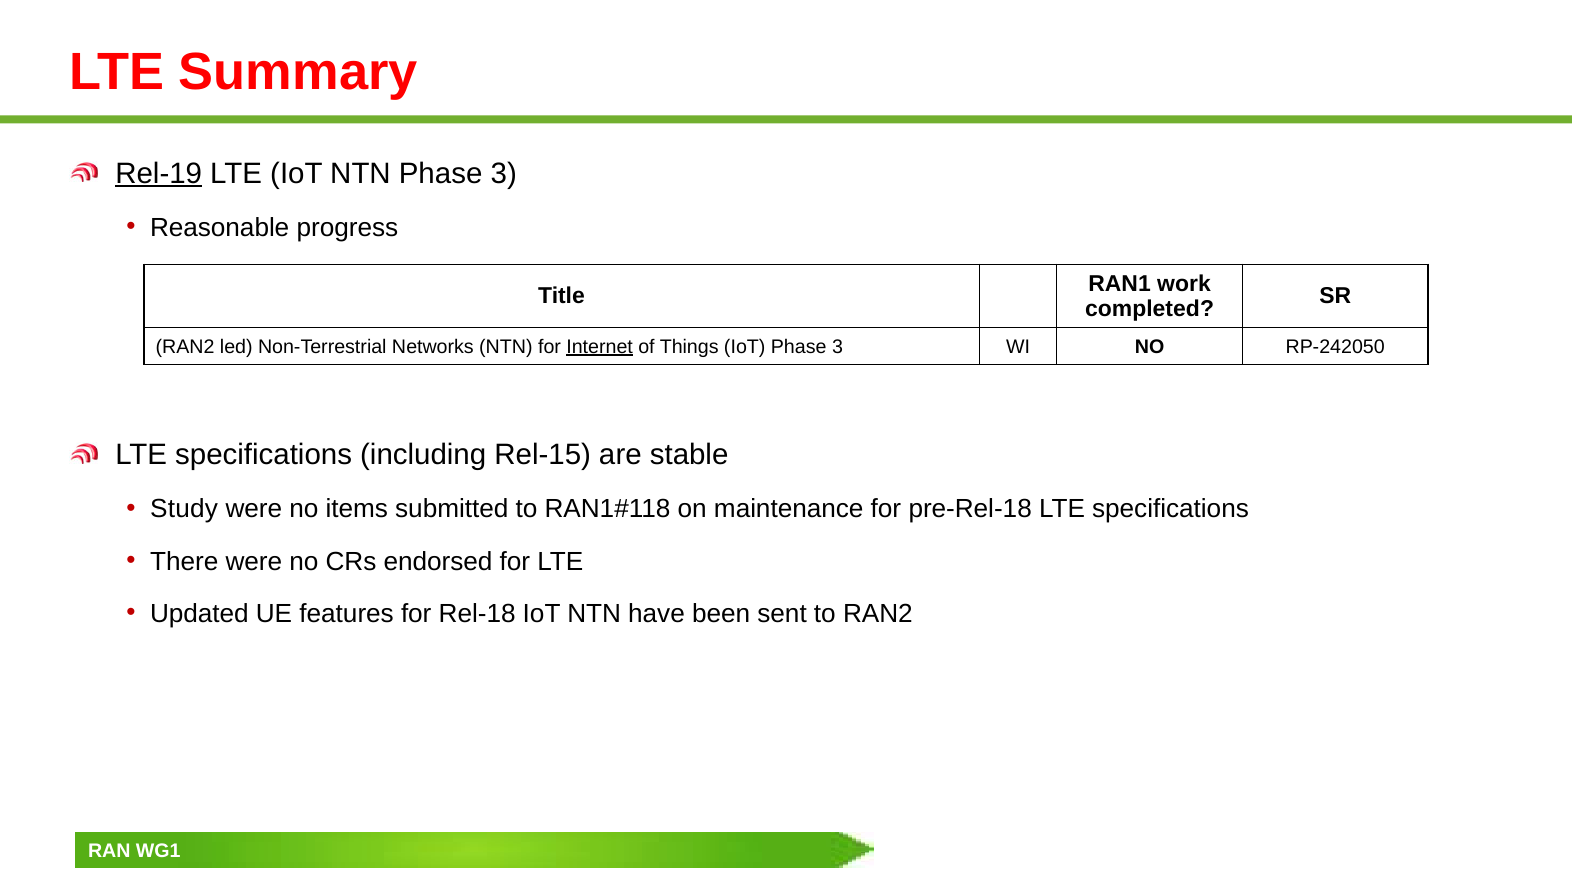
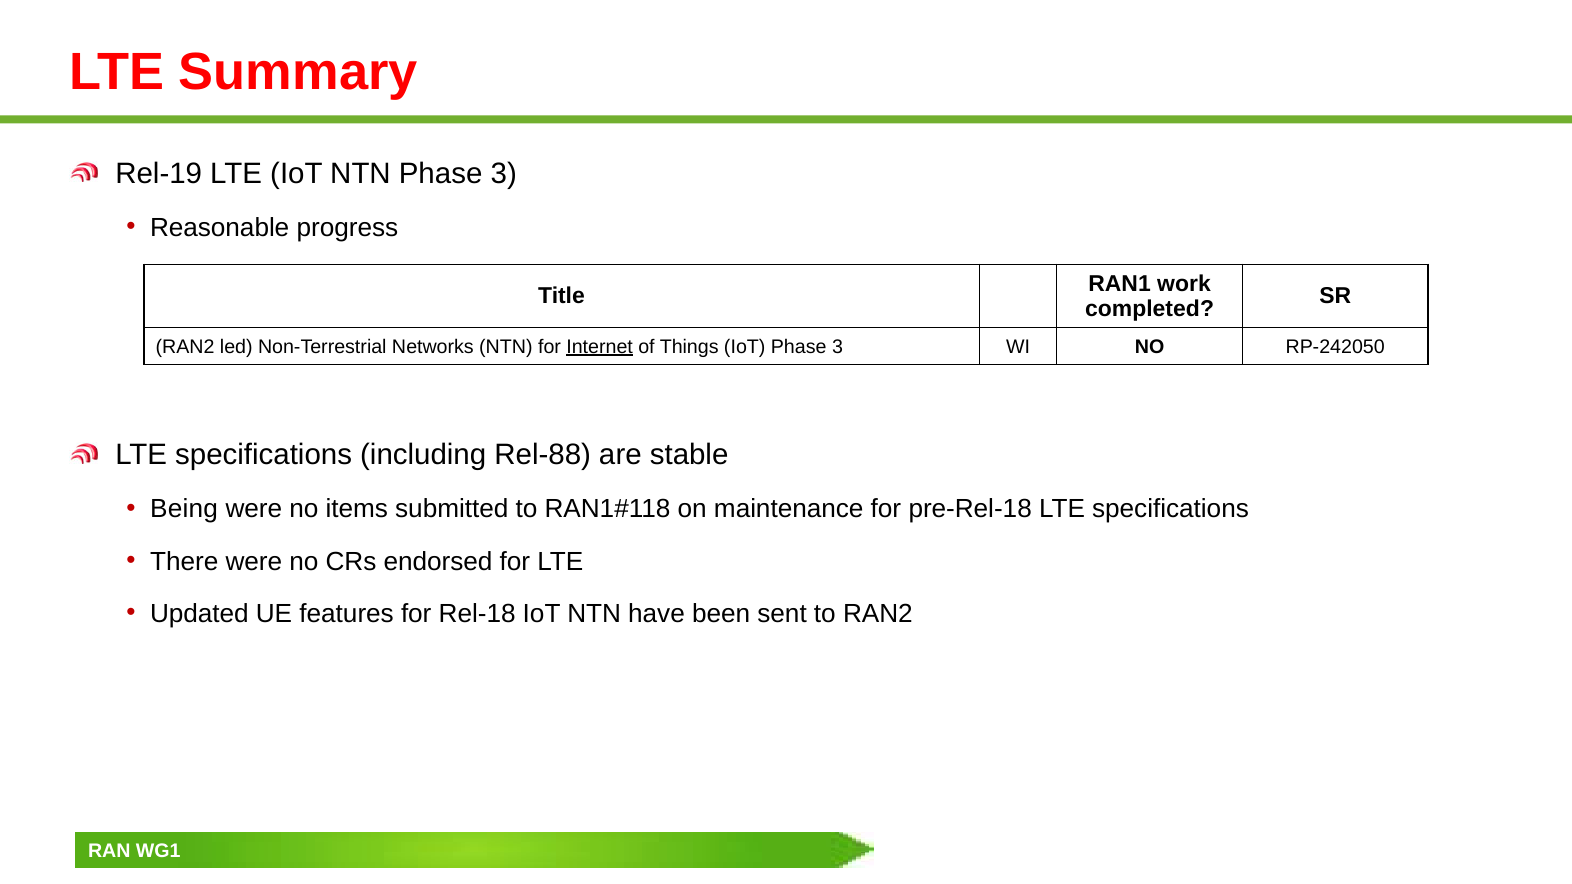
Rel-19 underline: present -> none
Rel-15: Rel-15 -> Rel-88
Study: Study -> Being
